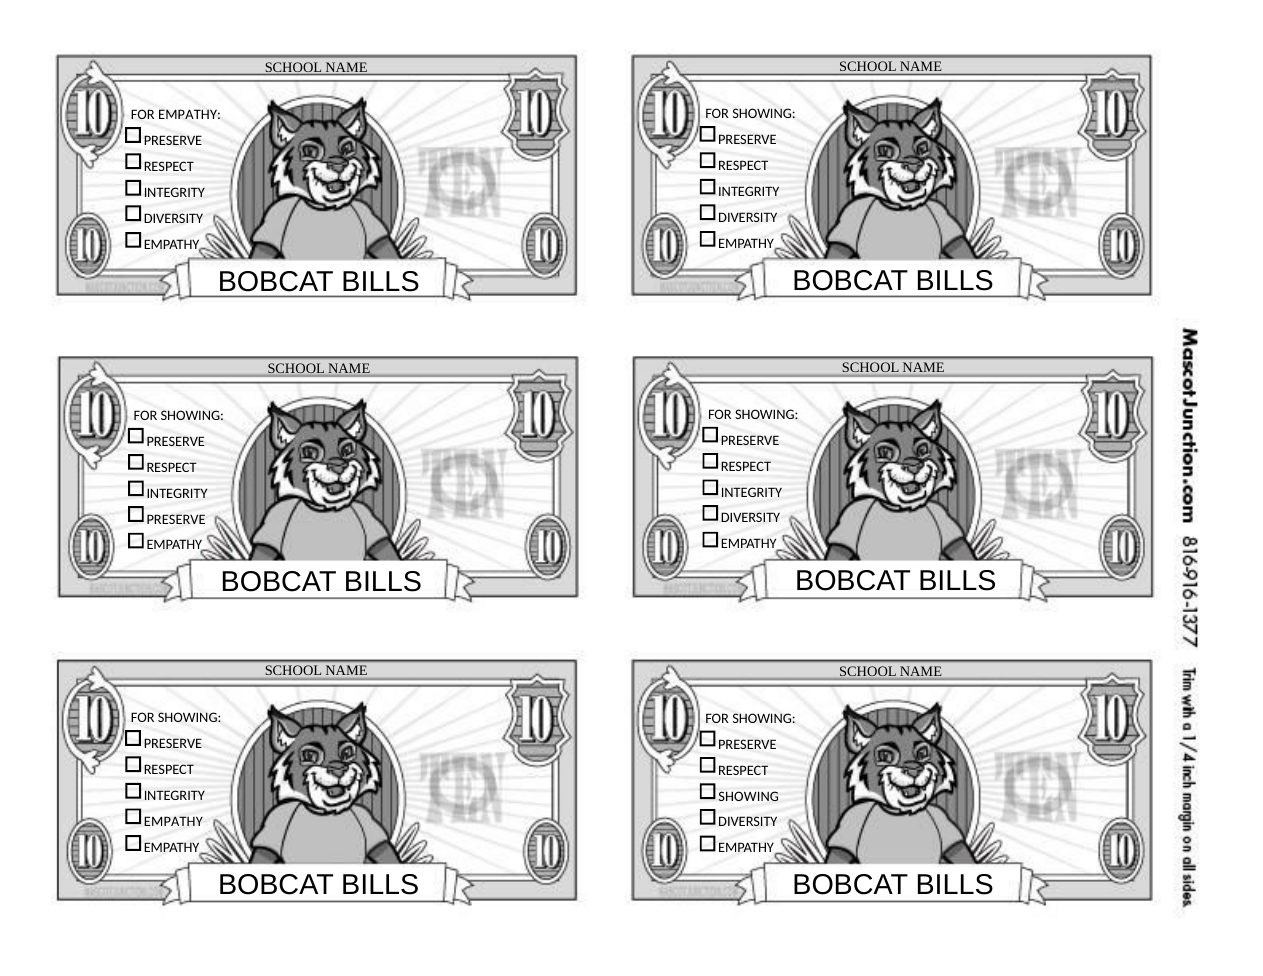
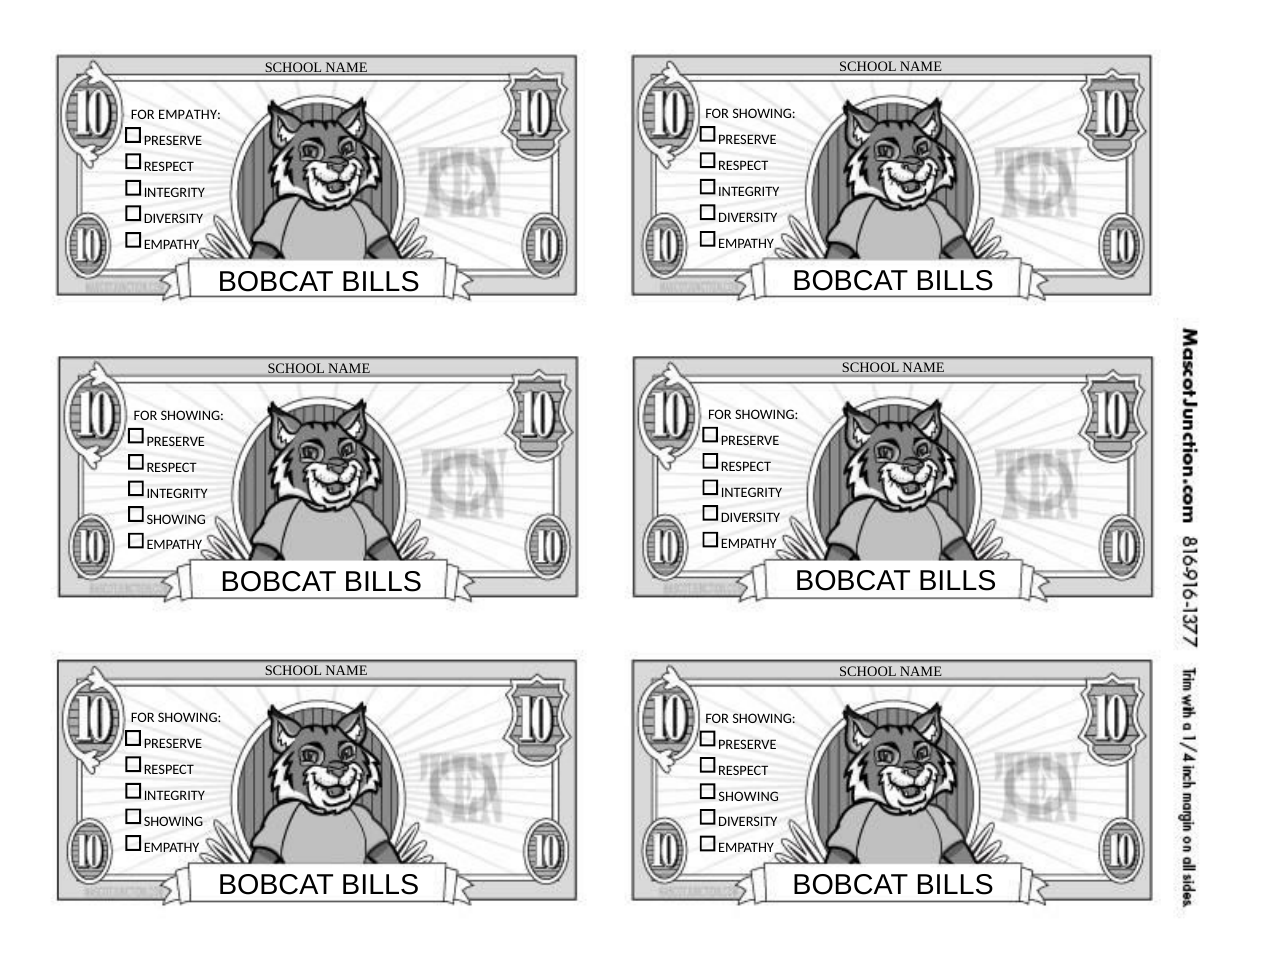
PRESERVE at (176, 519): PRESERVE -> SHOWING
EMPATHY at (173, 822): EMPATHY -> SHOWING
